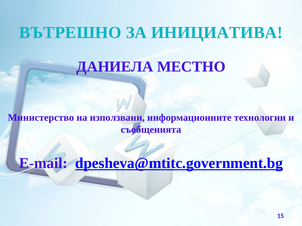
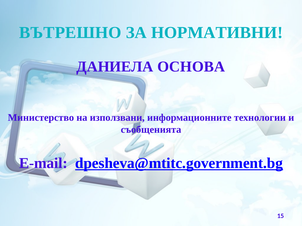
ИНИЦИАТИВА: ИНИЦИАТИВА -> НОРМАТИВНИ
МЕСТНО: МЕСТНО -> ОСНОВА
